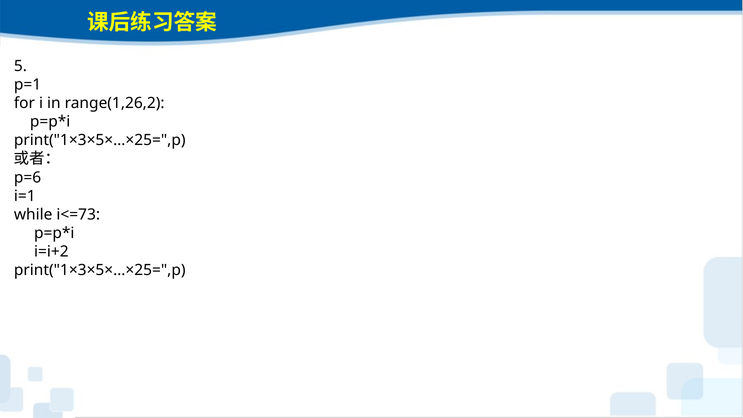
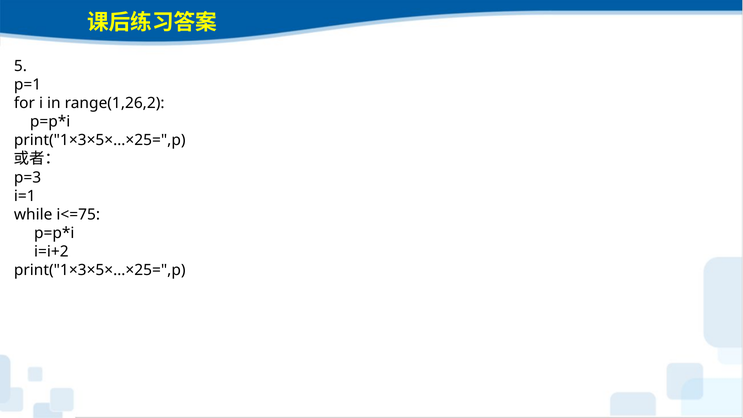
p=6: p=6 -> p=3
i<=73: i<=73 -> i<=75
